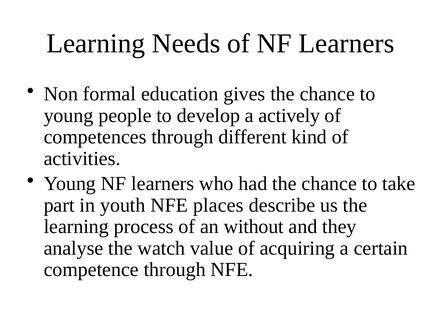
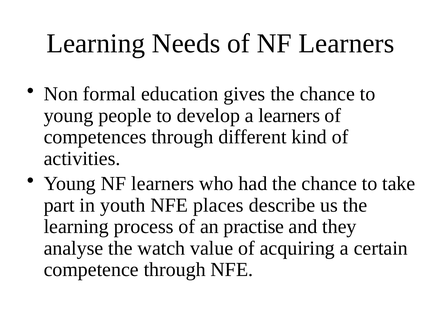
a actively: actively -> learners
without: without -> practise
